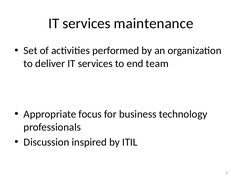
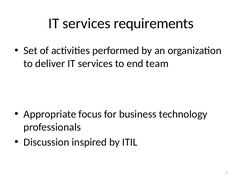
maintenance: maintenance -> requirements
